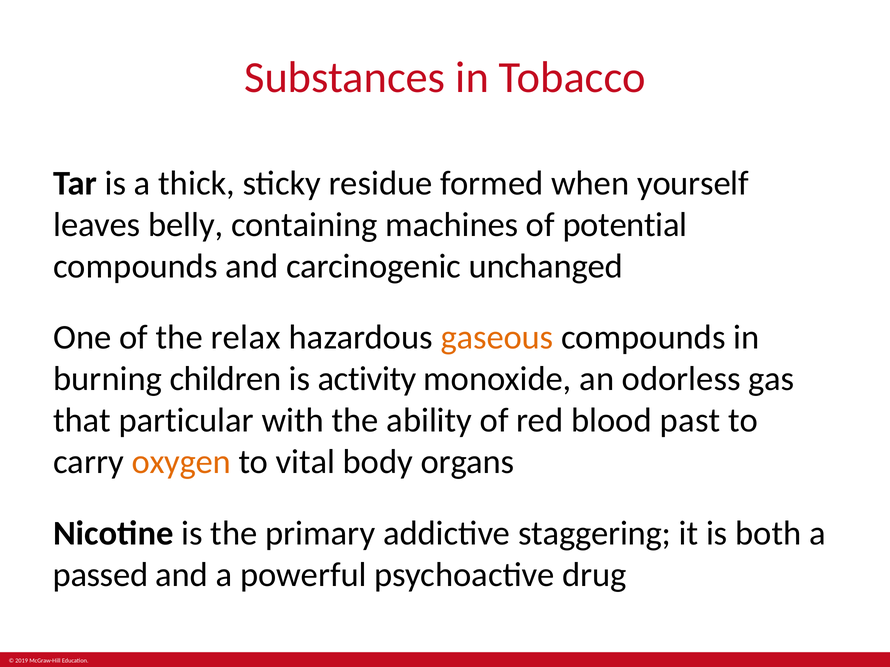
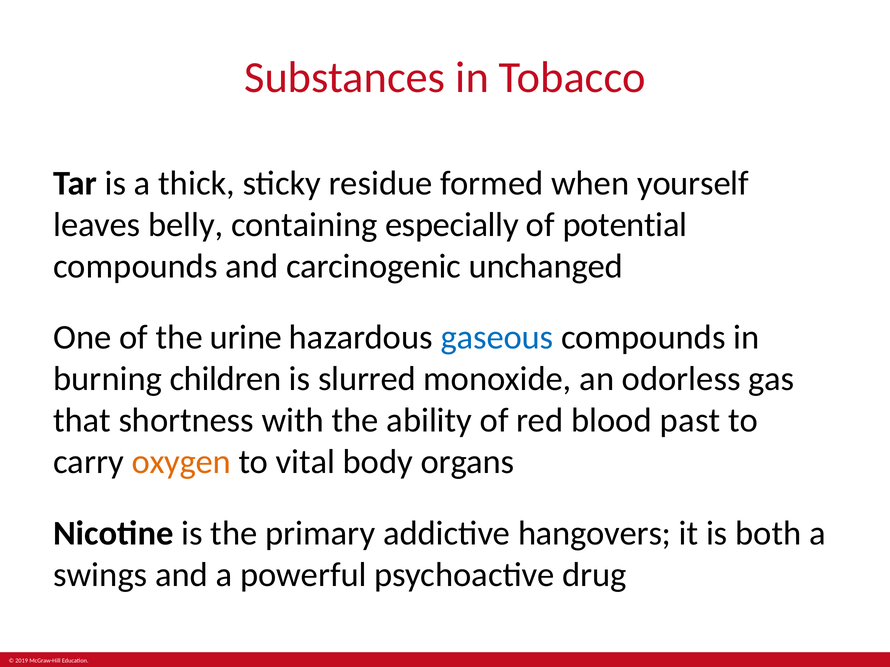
machines: machines -> especially
relax: relax -> urine
gaseous colour: orange -> blue
activity: activity -> slurred
particular: particular -> shortness
staggering: staggering -> hangovers
passed: passed -> swings
